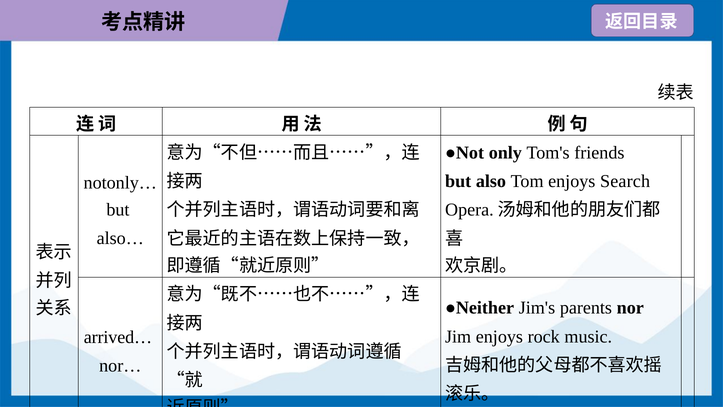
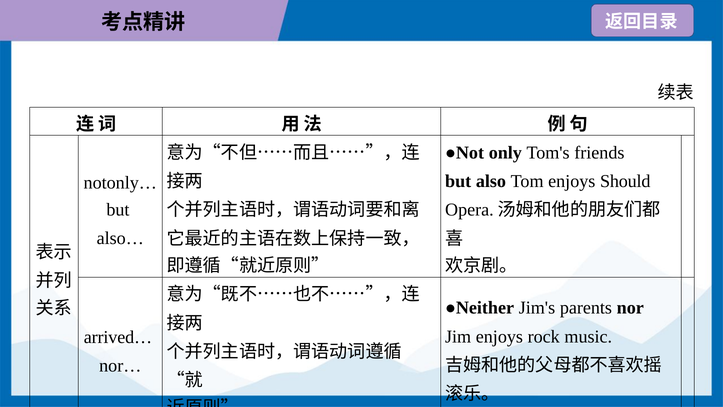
Search: Search -> Should
